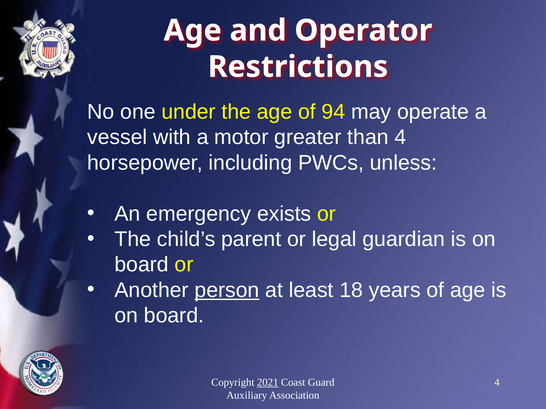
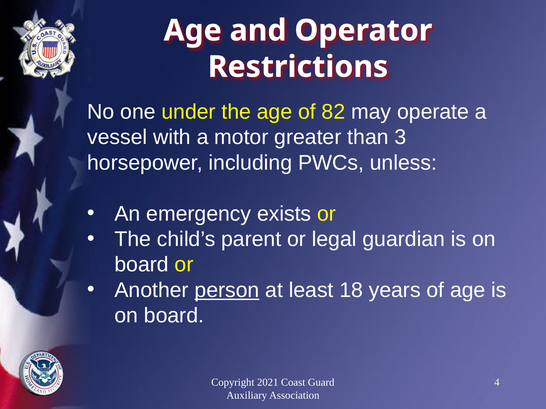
94: 94 -> 82
than 4: 4 -> 3
2021 underline: present -> none
